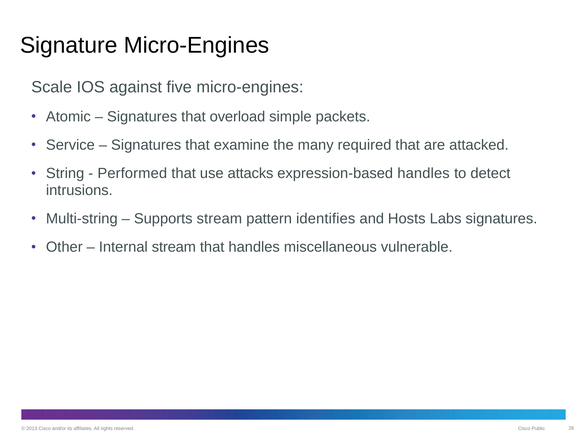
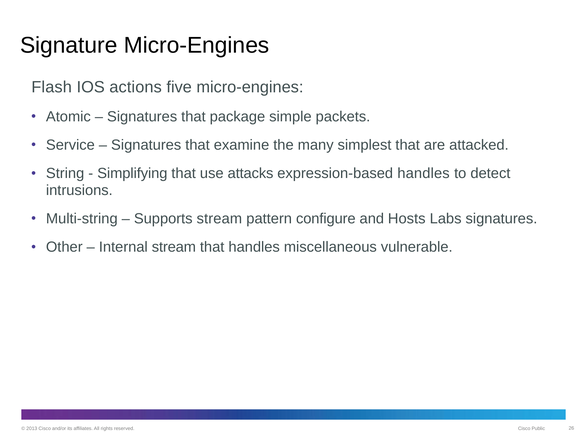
Scale: Scale -> Flash
against: against -> actions
overload: overload -> package
required: required -> simplest
Performed: Performed -> Simplifying
identifies: identifies -> configure
